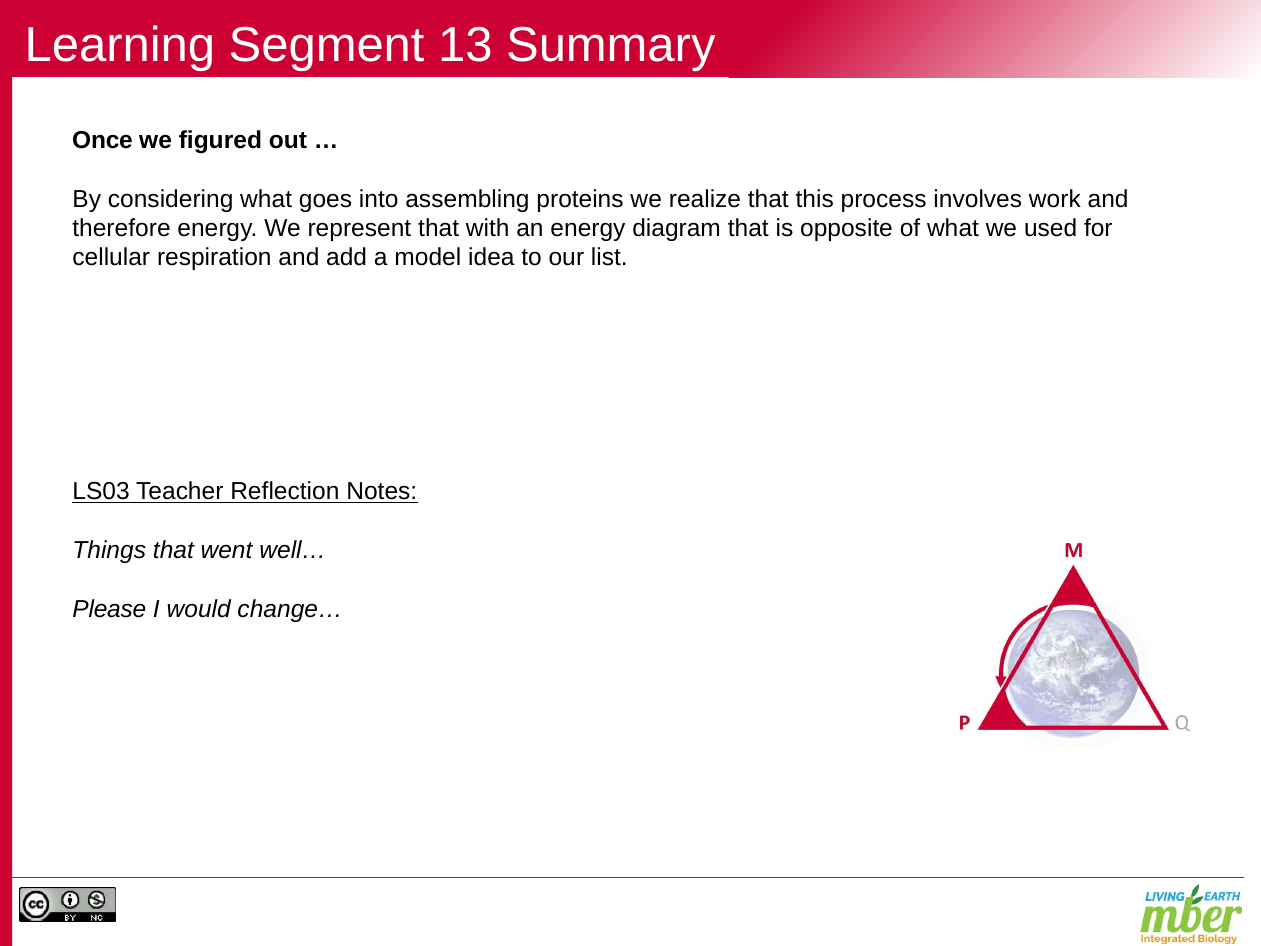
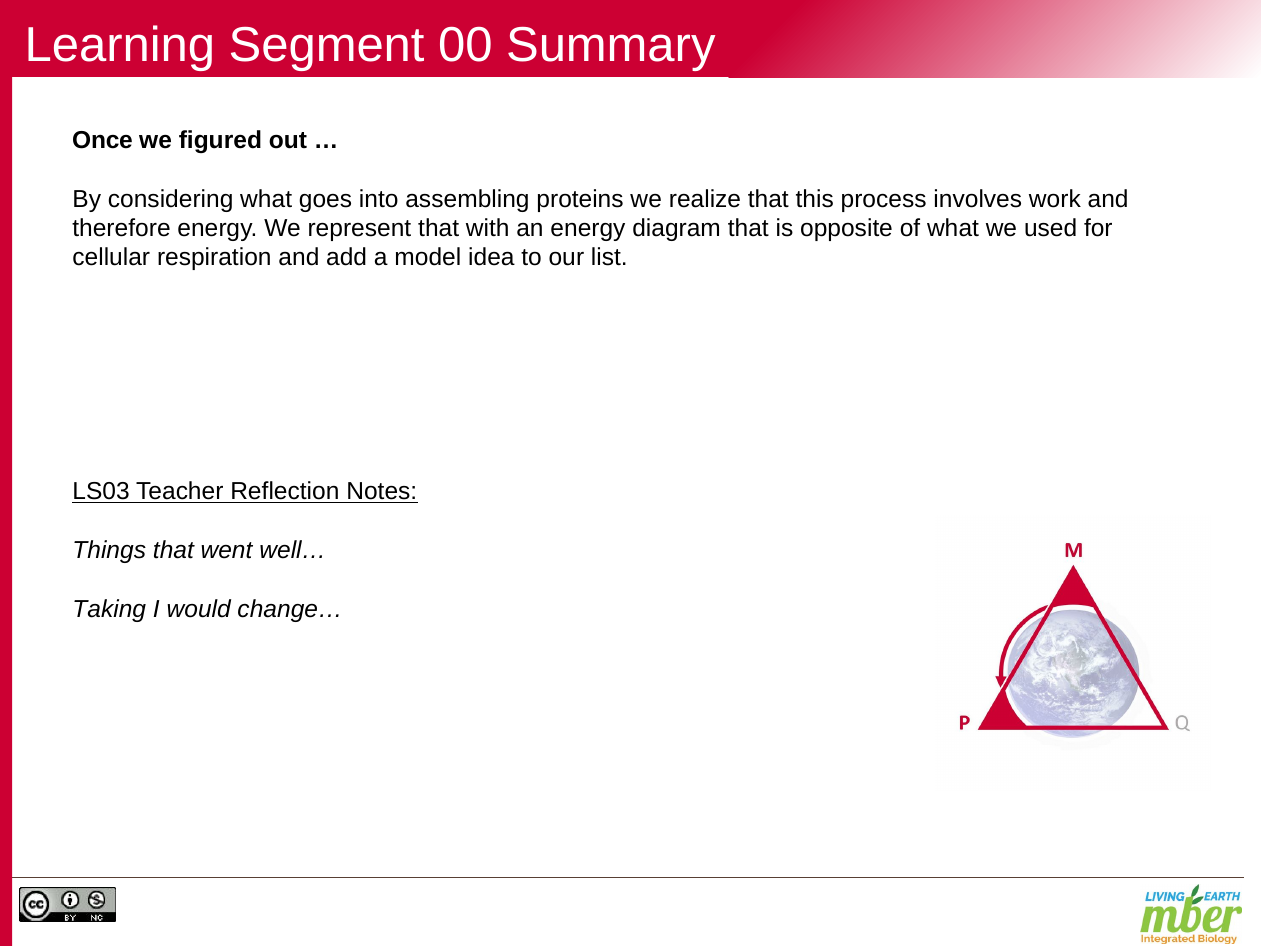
13: 13 -> 00
Please: Please -> Taking
